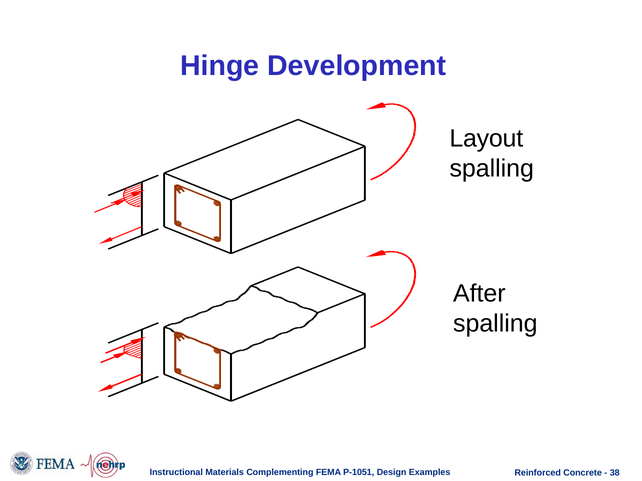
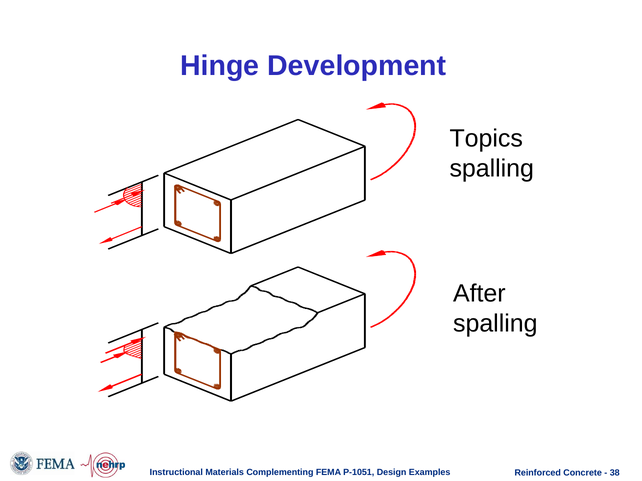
Layout: Layout -> Topics
